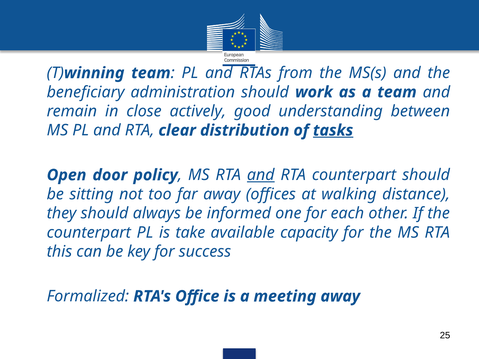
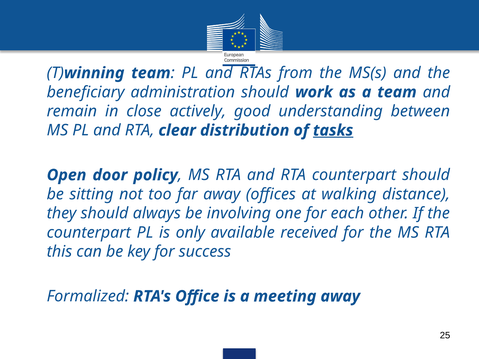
and at (261, 175) underline: present -> none
informed: informed -> involving
take: take -> only
capacity: capacity -> received
